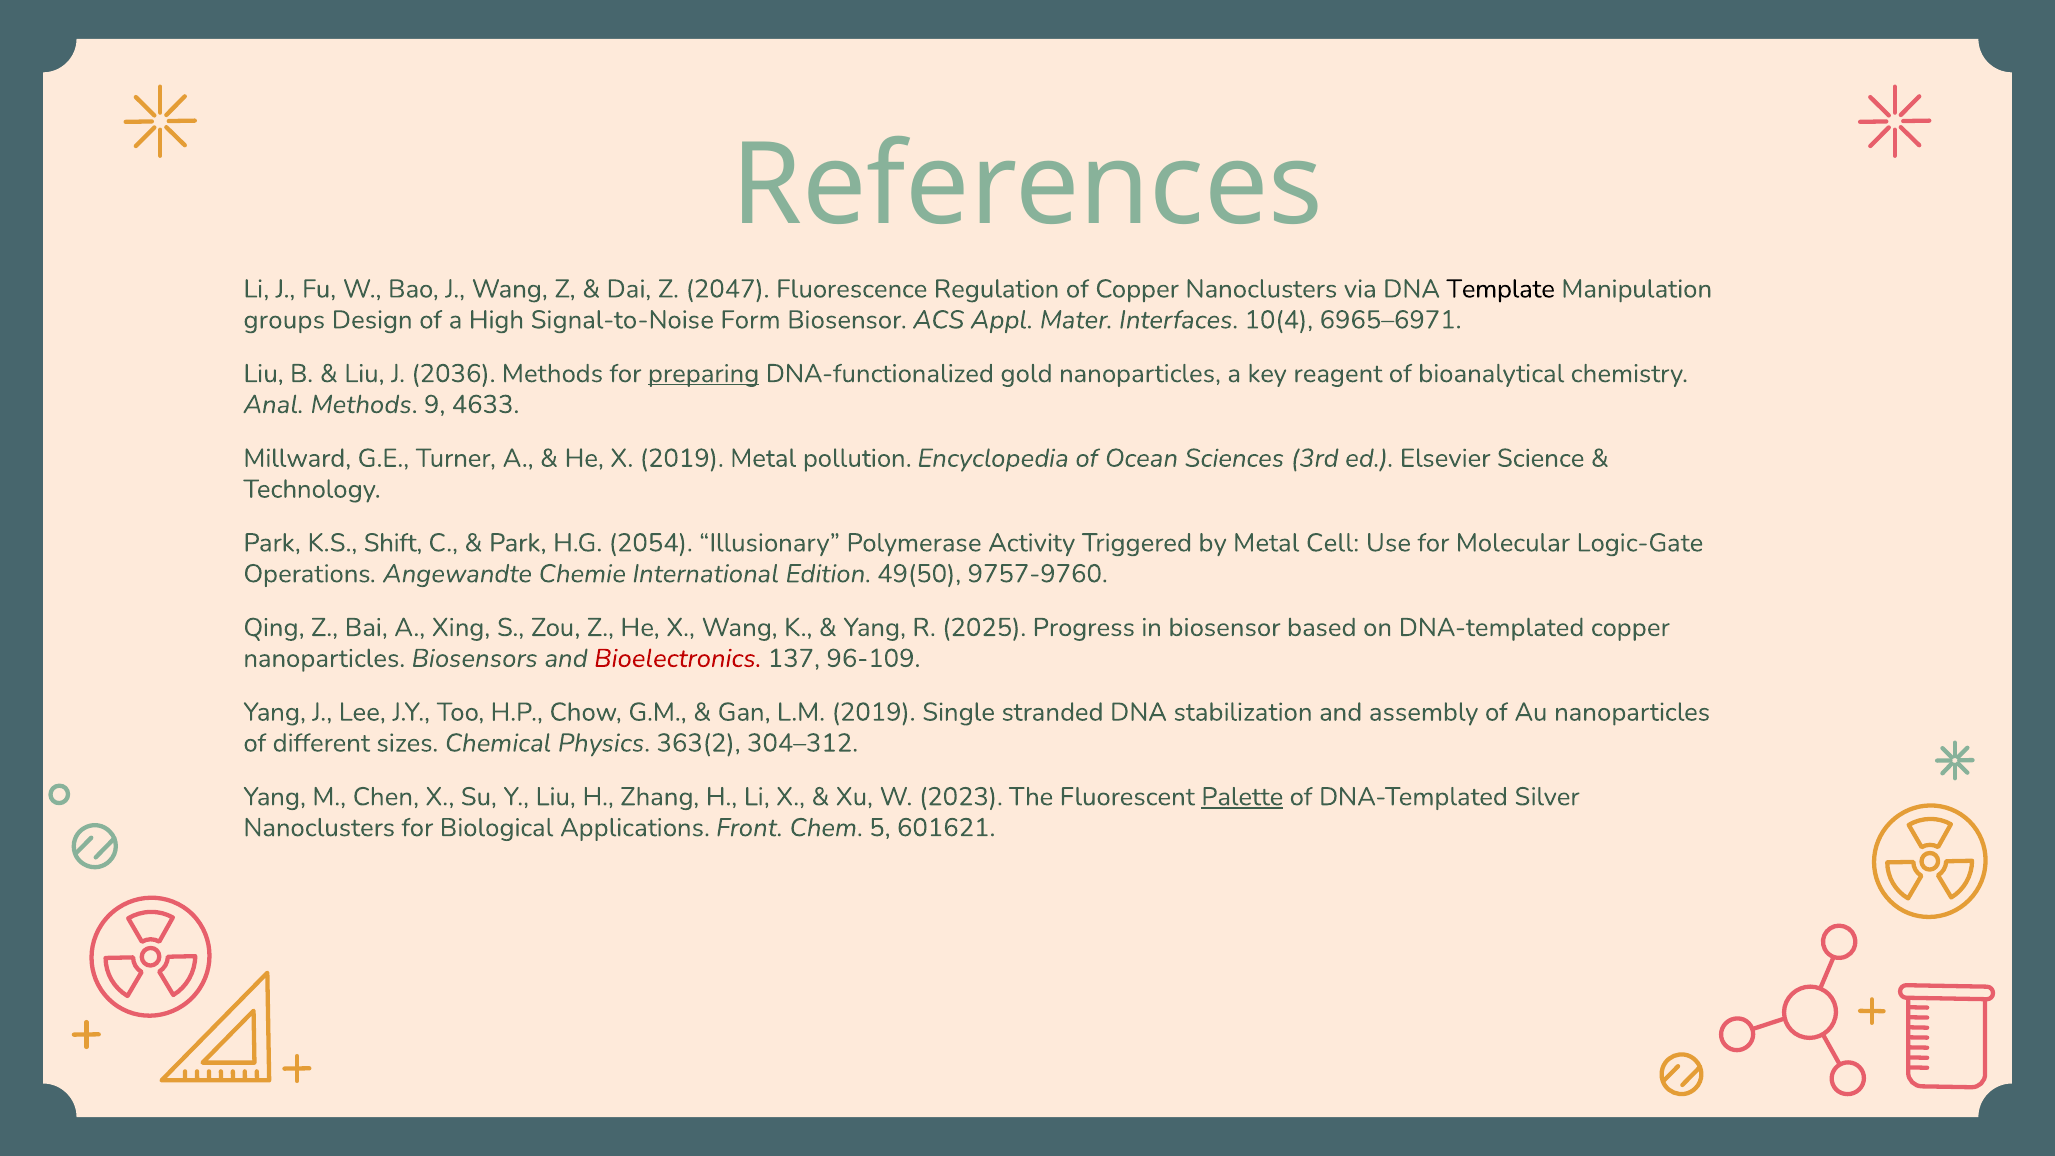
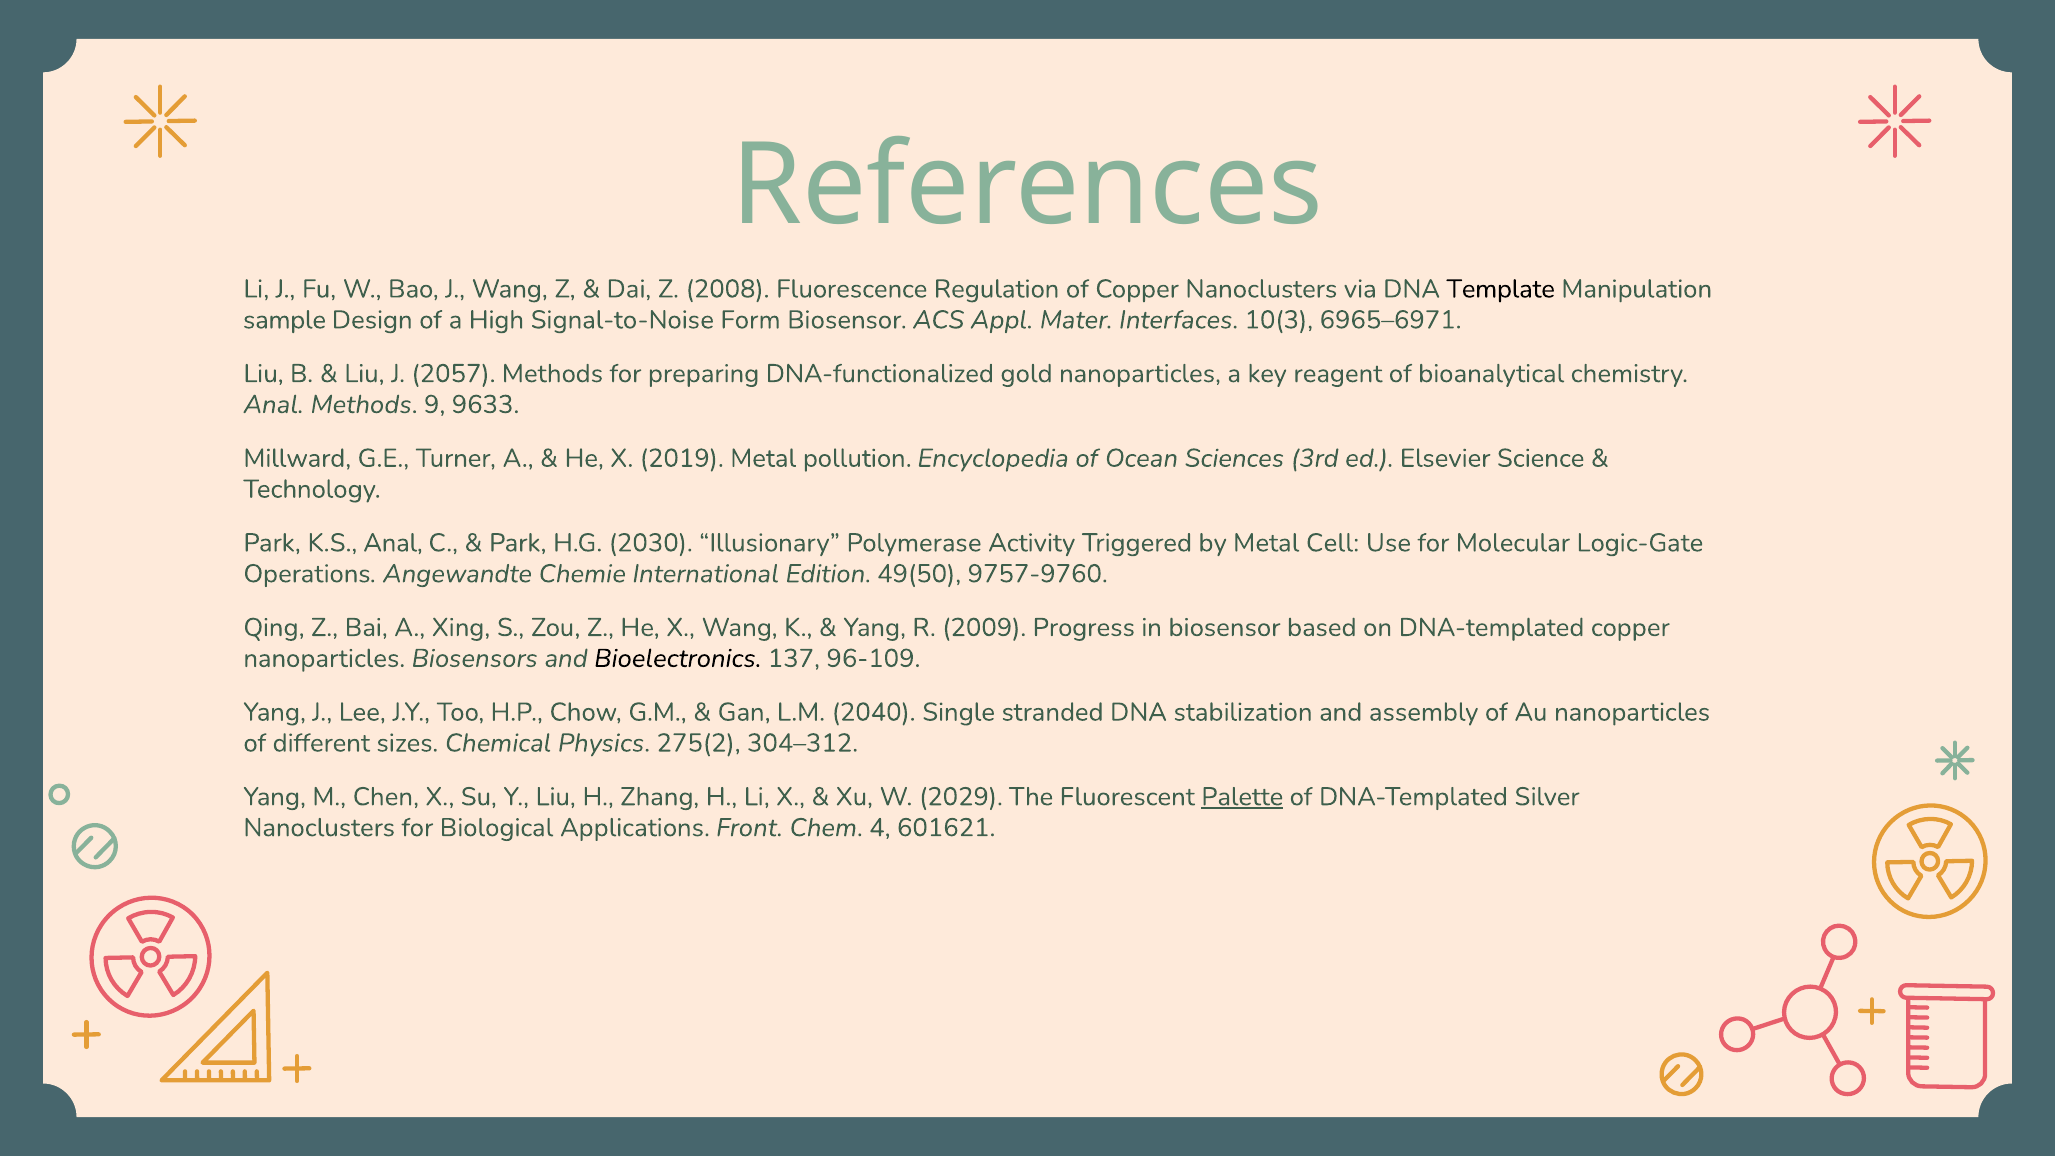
2047: 2047 -> 2008
groups: groups -> sample
10(4: 10(4 -> 10(3
2036: 2036 -> 2057
preparing underline: present -> none
4633: 4633 -> 9633
K.S Shift: Shift -> Anal
2054: 2054 -> 2030
2025: 2025 -> 2009
Bioelectronics colour: red -> black
L.M 2019: 2019 -> 2040
363(2: 363(2 -> 275(2
2023: 2023 -> 2029
5: 5 -> 4
